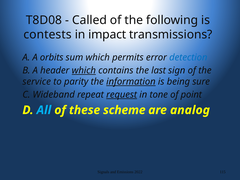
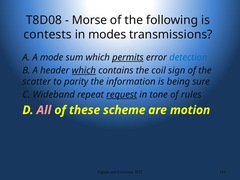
Called: Called -> Morse
impact: impact -> modes
orbits: orbits -> mode
permits underline: none -> present
last: last -> coil
service: service -> scatter
information underline: present -> none
point: point -> rules
All colour: light blue -> pink
analog: analog -> motion
